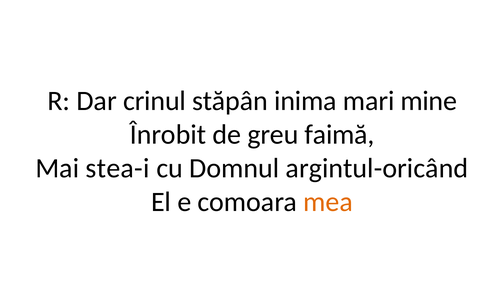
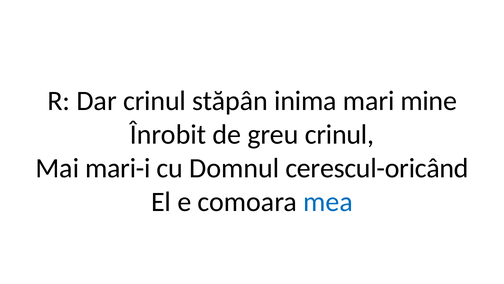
greu faimă: faimă -> crinul
stea-i: stea-i -> mari-i
argintul-oricând: argintul-oricând -> cerescul-oricând
mea colour: orange -> blue
